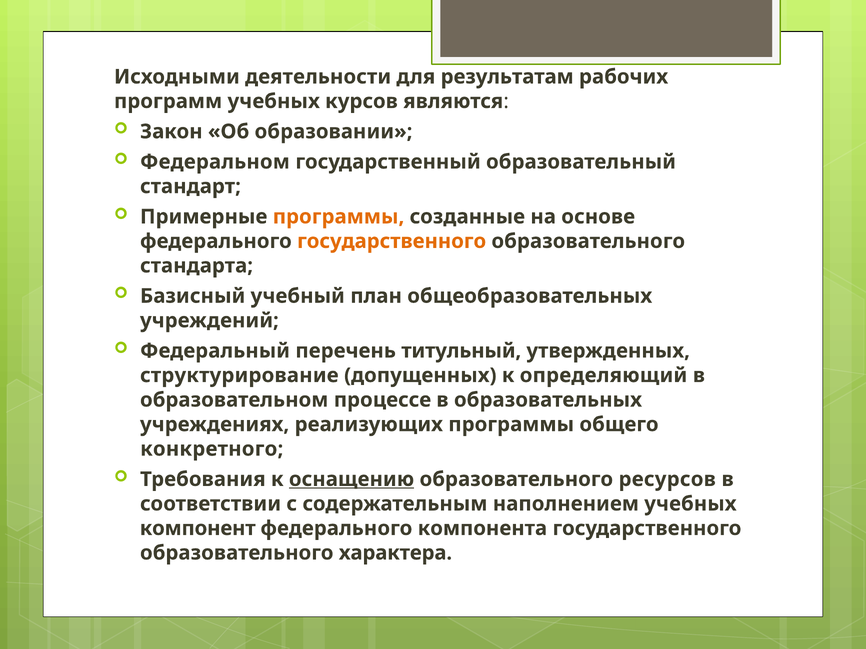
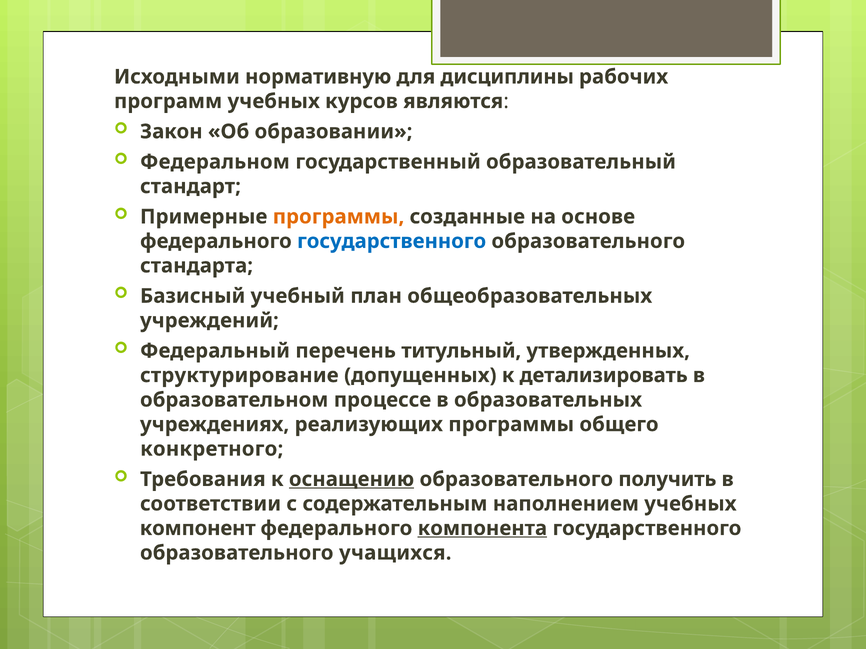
деятельности: деятельности -> нормативную
результатам: результатам -> дисциплины
государственного at (392, 241) colour: orange -> blue
определяющий: определяющий -> детализировать
ресурсов: ресурсов -> получить
компонента underline: none -> present
характера: характера -> учащихся
